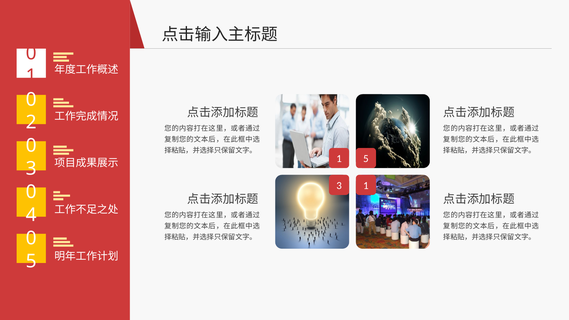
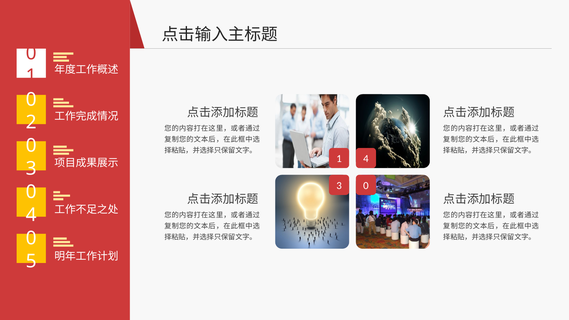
1 5: 5 -> 4
1 at (366, 186): 1 -> 0
